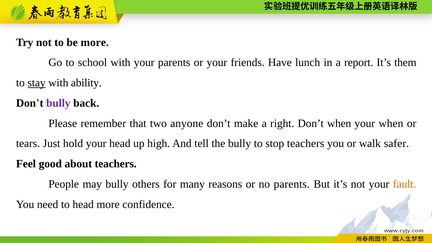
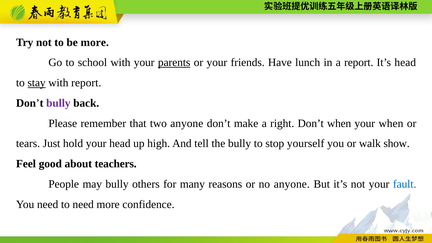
parents at (174, 63) underline: none -> present
It’s them: them -> head
with ability: ability -> report
stop teachers: teachers -> yourself
safer: safer -> show
no parents: parents -> anyone
fault colour: orange -> blue
to head: head -> need
